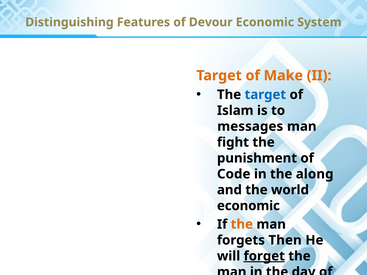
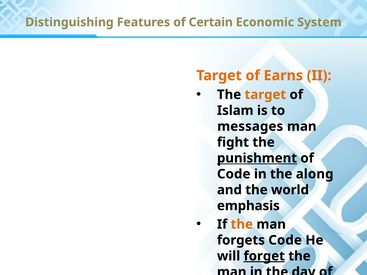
Devour: Devour -> Certain
Make: Make -> Earns
target at (265, 95) colour: blue -> orange
punishment underline: none -> present
economic at (248, 206): economic -> emphasis
forgets Then: Then -> Code
